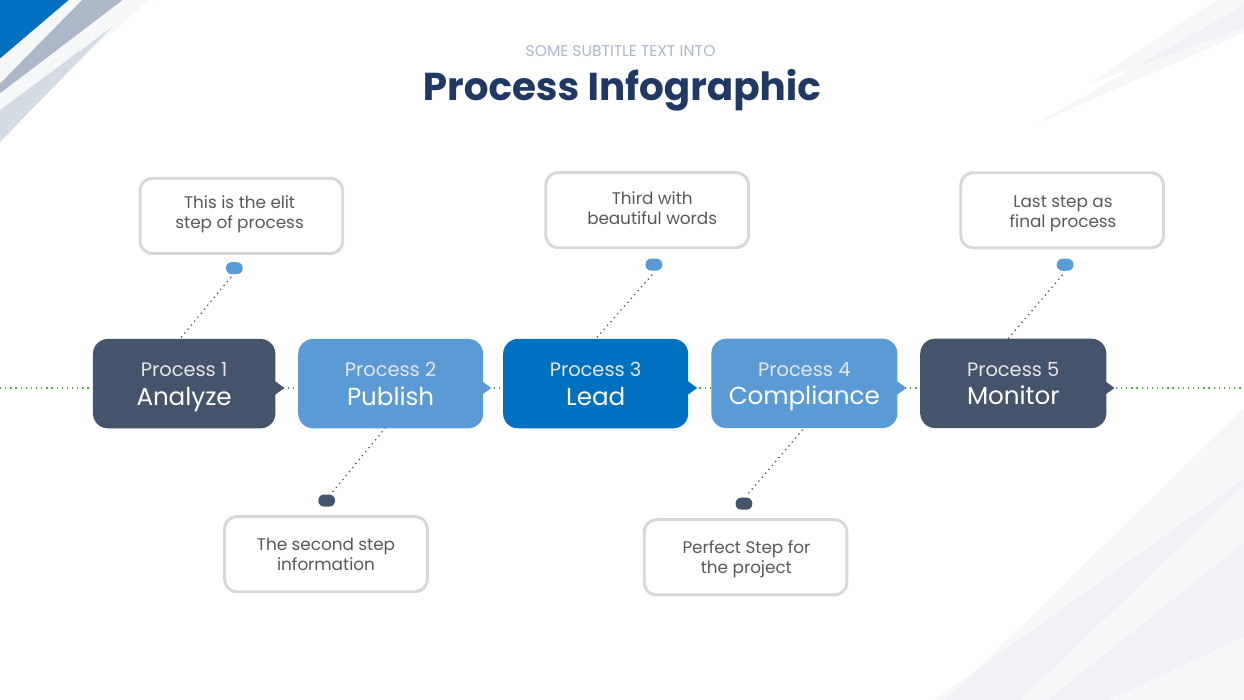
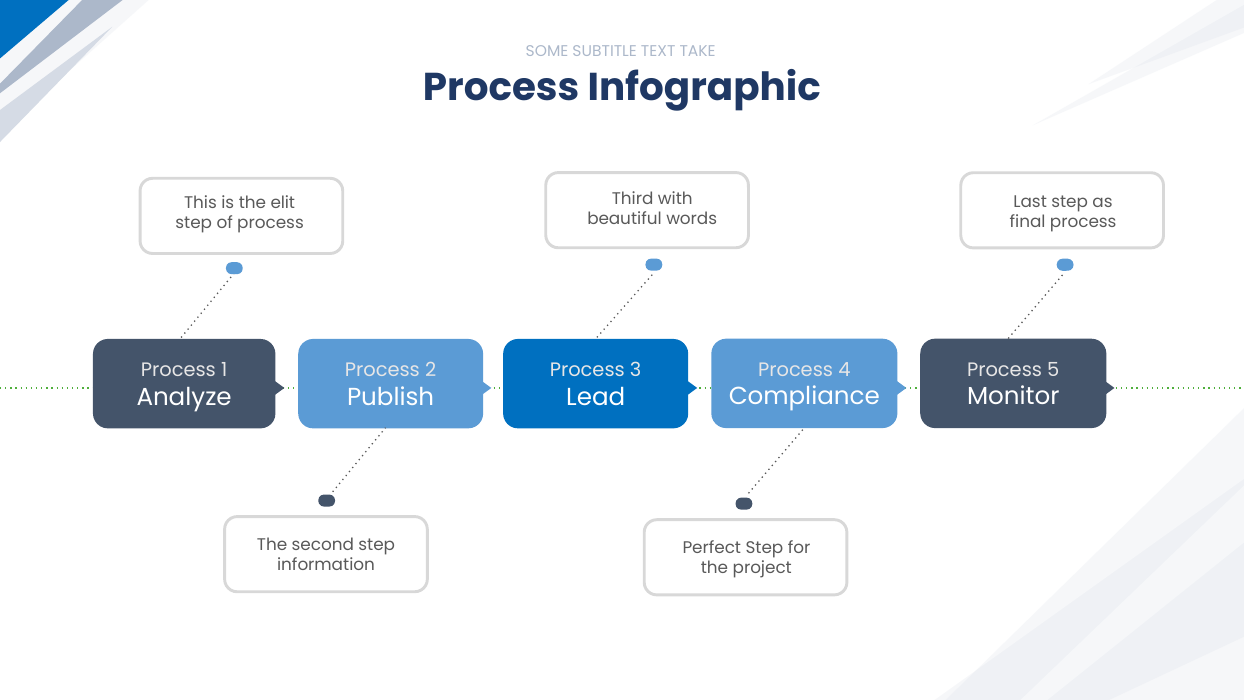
INTO: INTO -> TAKE
